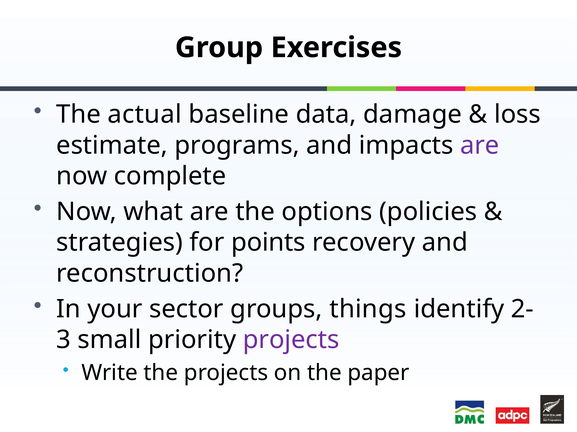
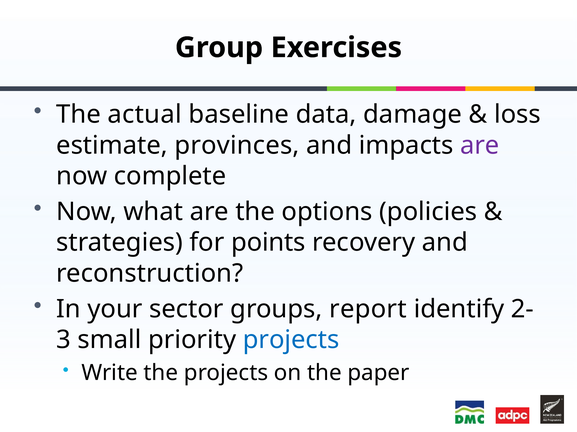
programs: programs -> provinces
things: things -> report
projects at (291, 340) colour: purple -> blue
